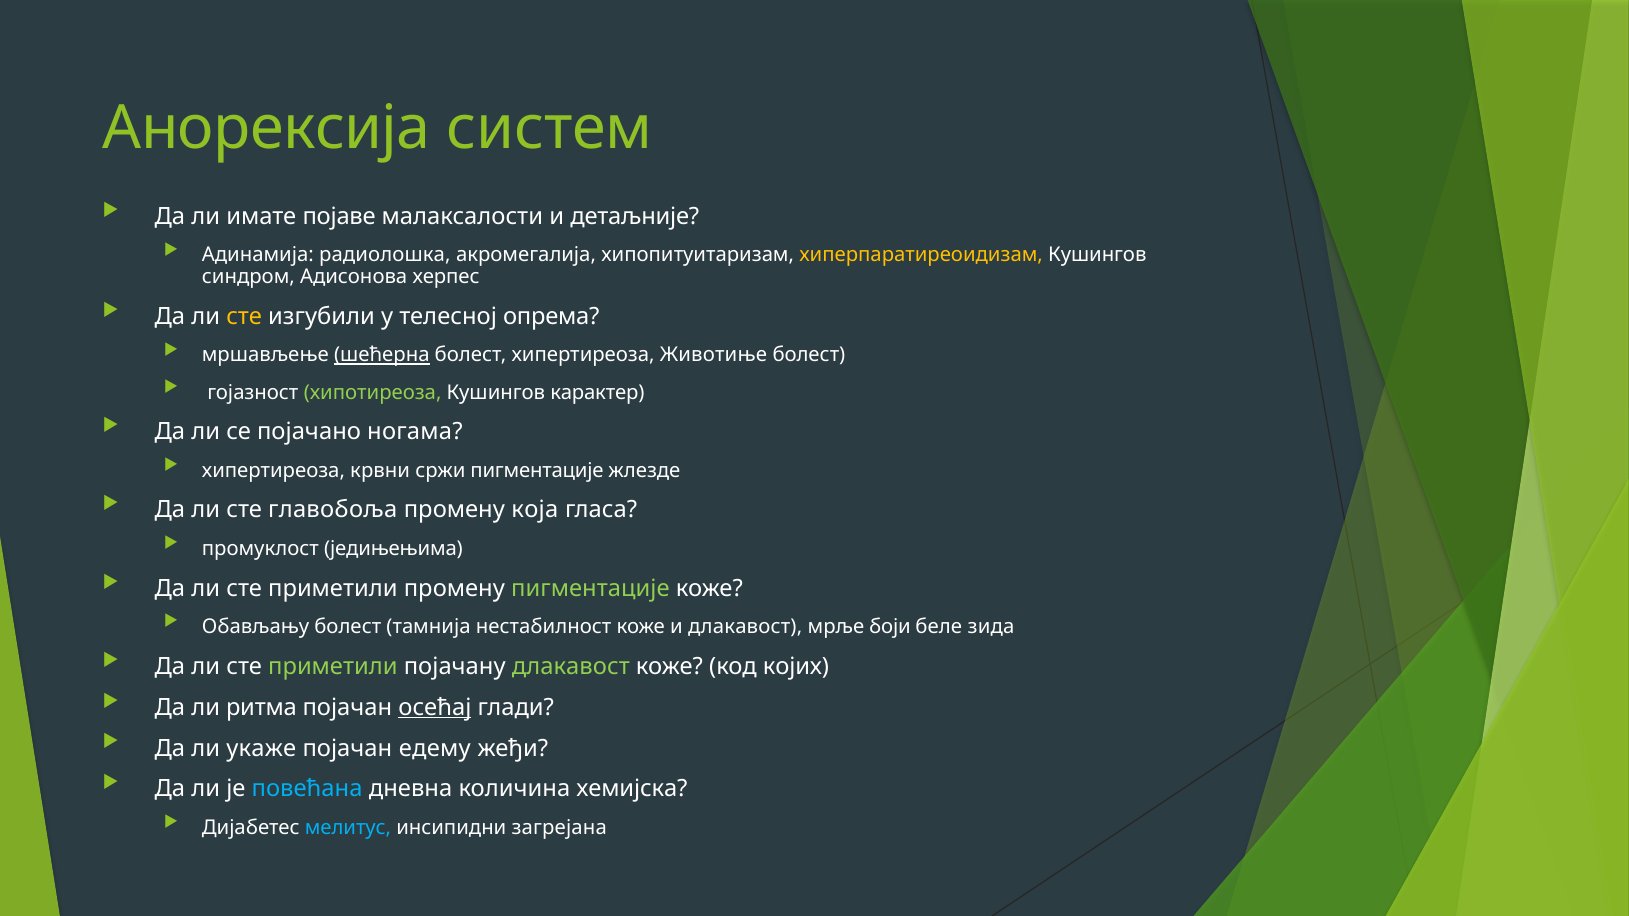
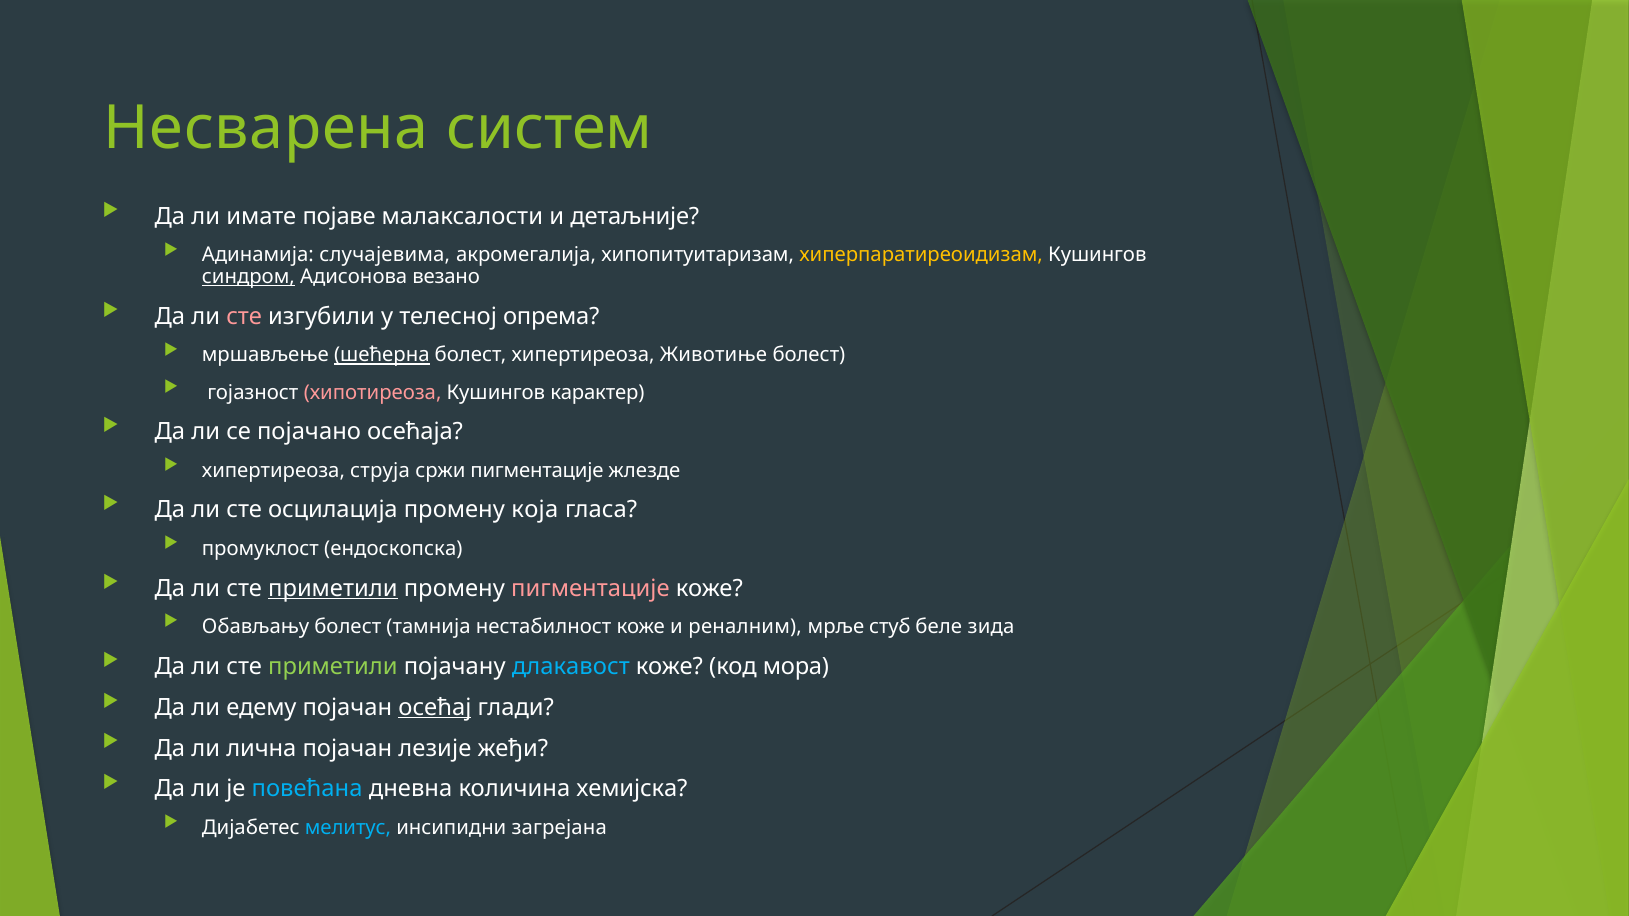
Анорексија: Анорексија -> Несварена
радиолошка: радиолошка -> случајевима
синдром underline: none -> present
херпес: херпес -> везано
сте at (244, 317) colour: yellow -> pink
хипотиреоза colour: light green -> pink
ногама: ногама -> осећаја
крвни: крвни -> струја
главобоља: главобоља -> осцилација
једињењима: једињењима -> ендоскопска
приметили at (333, 588) underline: none -> present
пигментације at (590, 588) colour: light green -> pink
и длакавост: длакавост -> реналним
боји: боји -> стуб
длакавост at (571, 667) colour: light green -> light blue
којих: којих -> мора
ритма: ритма -> едему
укаже: укаже -> лична
едему: едему -> лезије
